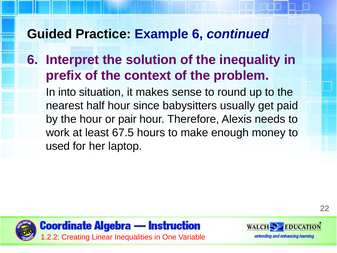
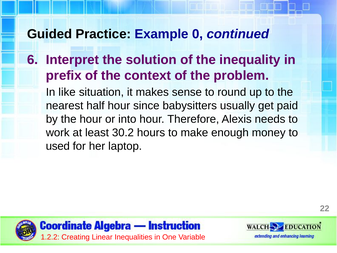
Example 6: 6 -> 0
into: into -> like
pair: pair -> into
67.5: 67.5 -> 30.2
